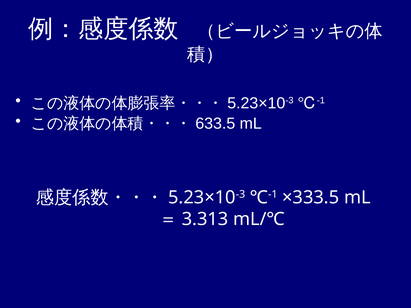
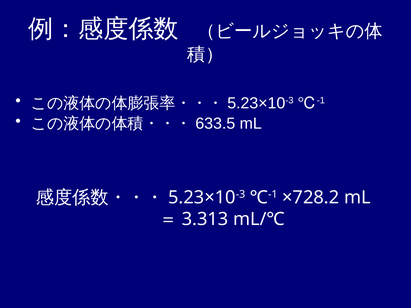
×333.5: ×333.5 -> ×728.2
